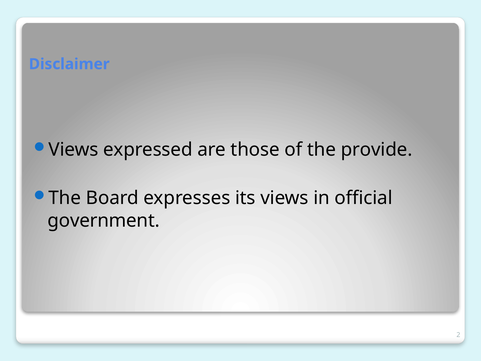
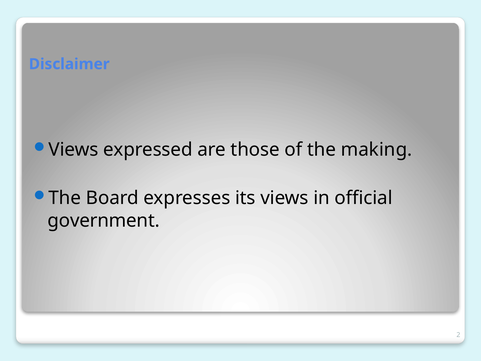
provide: provide -> making
